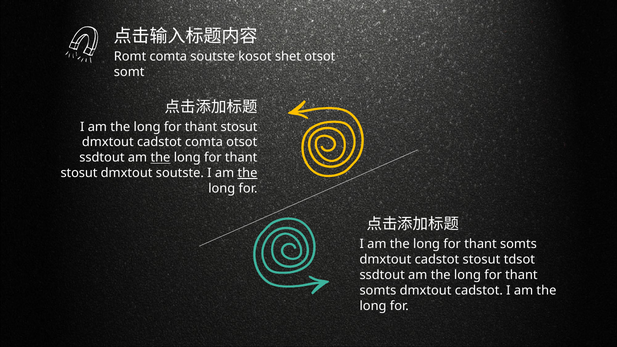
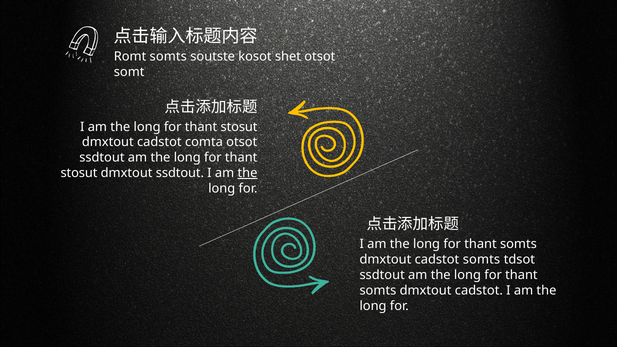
Romt comta: comta -> somts
the at (160, 158) underline: present -> none
dmxtout soutste: soutste -> ssdtout
cadstot stosut: stosut -> somts
